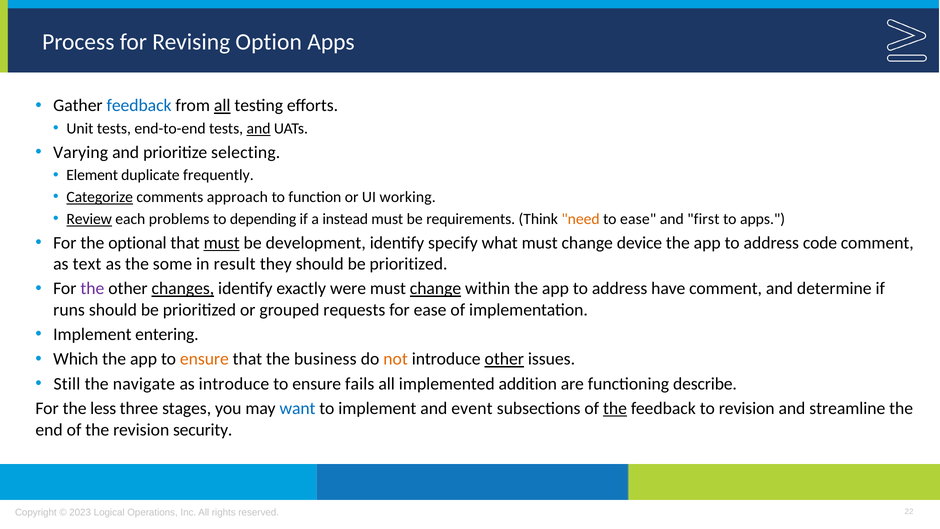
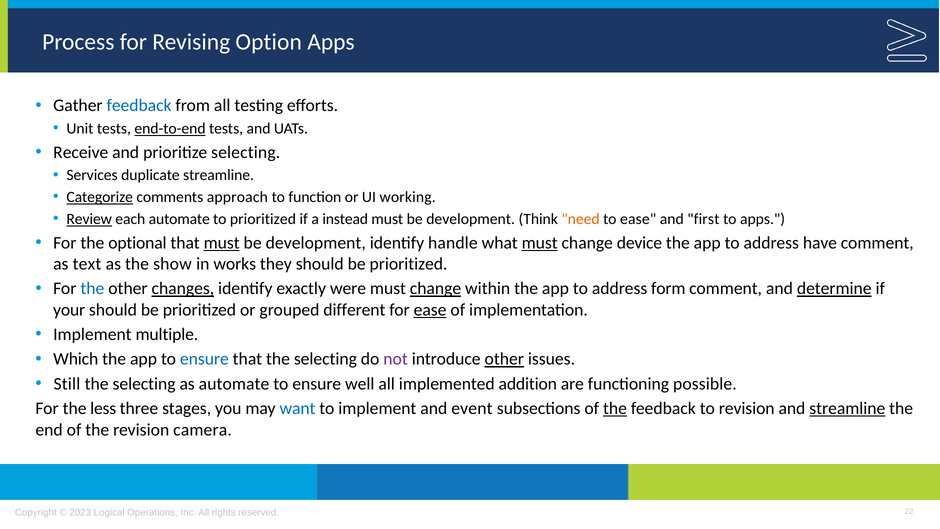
all at (222, 106) underline: present -> none
end-to-end underline: none -> present
and at (259, 129) underline: present -> none
Varying: Varying -> Receive
Element: Element -> Services
duplicate frequently: frequently -> streamline
each problems: problems -> automate
to depending: depending -> prioritized
requirements at (471, 219): requirements -> development
specify: specify -> handle
must at (540, 243) underline: none -> present
code: code -> have
some: some -> show
result: result -> works
the at (92, 289) colour: purple -> blue
have: have -> form
determine underline: none -> present
runs: runs -> your
requests: requests -> different
ease at (430, 310) underline: none -> present
entering: entering -> multiple
ensure at (204, 359) colour: orange -> blue
that the business: business -> selecting
not colour: orange -> purple
navigate at (144, 384): navigate -> selecting
as introduce: introduce -> automate
fails: fails -> well
describe: describe -> possible
streamline at (847, 408) underline: none -> present
security: security -> camera
